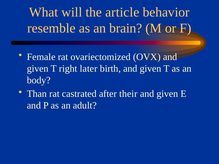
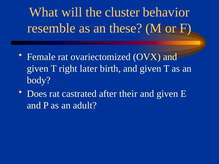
article: article -> cluster
brain: brain -> these
Than: Than -> Does
